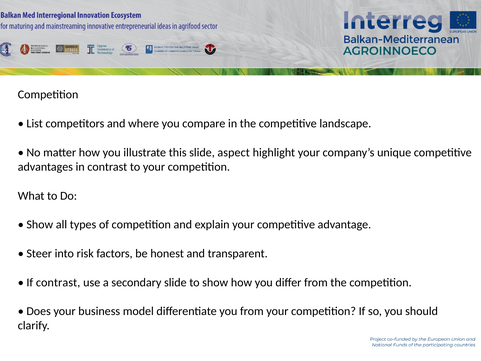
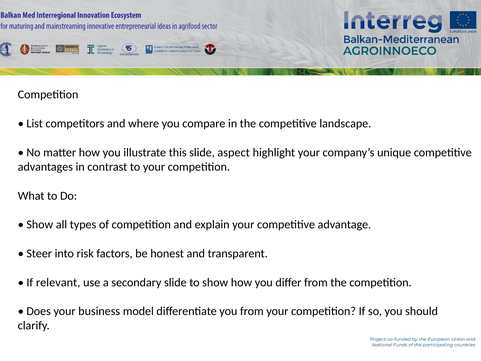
If contrast: contrast -> relevant
